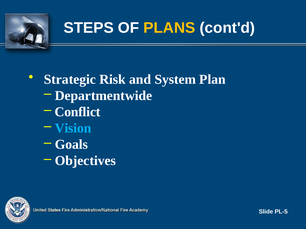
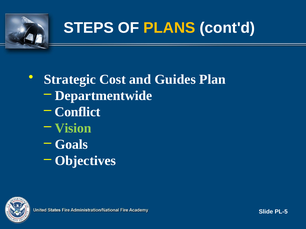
Risk: Risk -> Cost
System: System -> Guides
Vision colour: light blue -> light green
